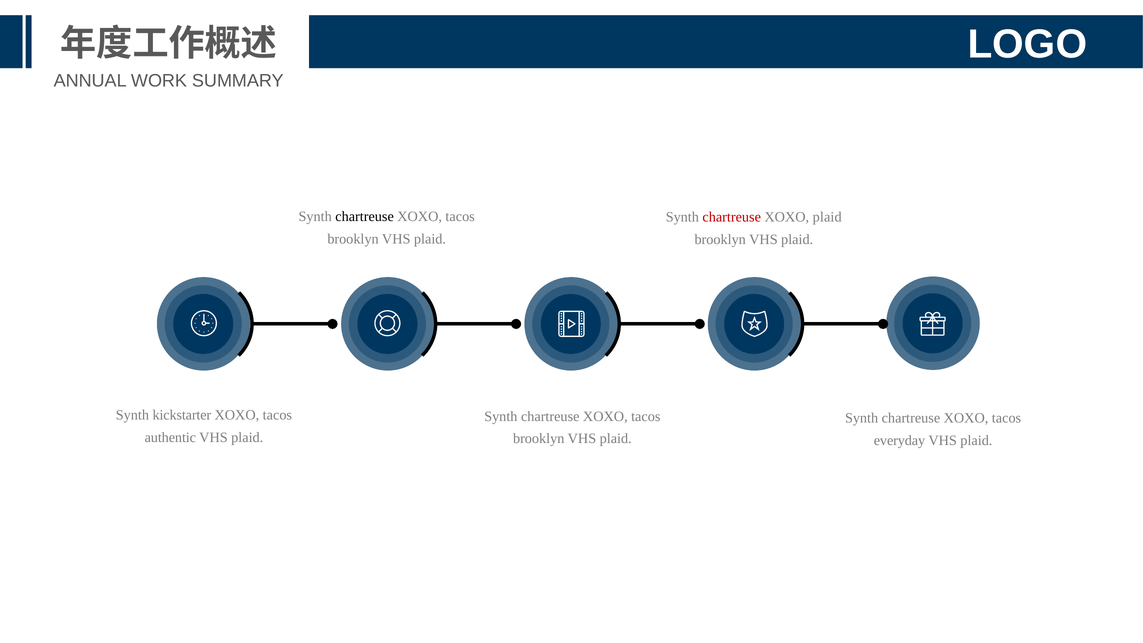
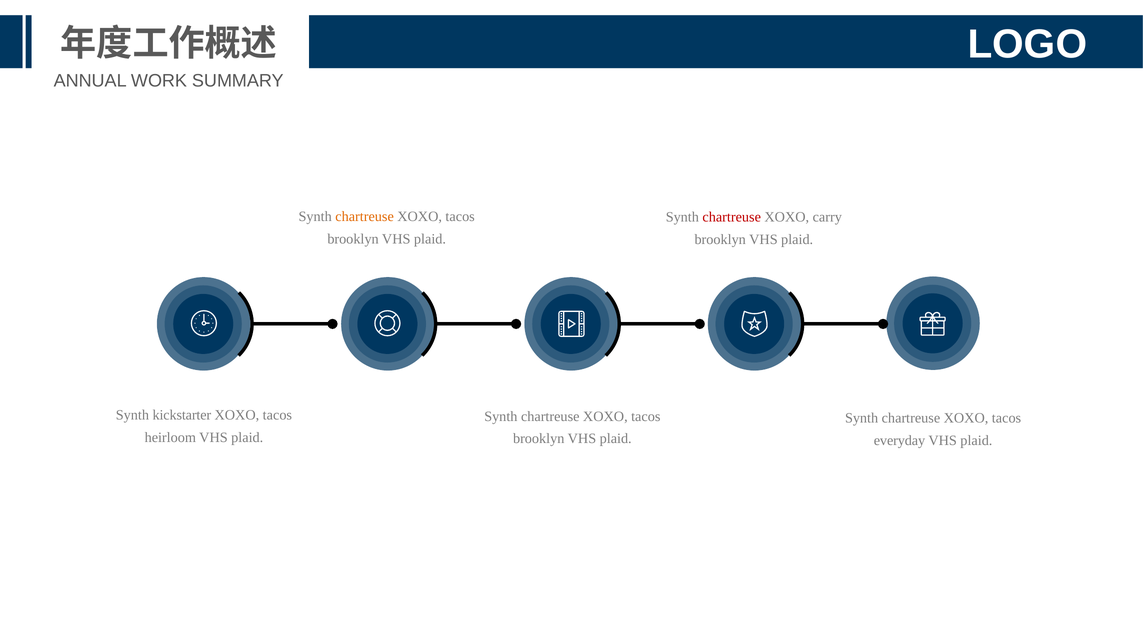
chartreuse at (365, 217) colour: black -> orange
XOXO plaid: plaid -> carry
authentic: authentic -> heirloom
